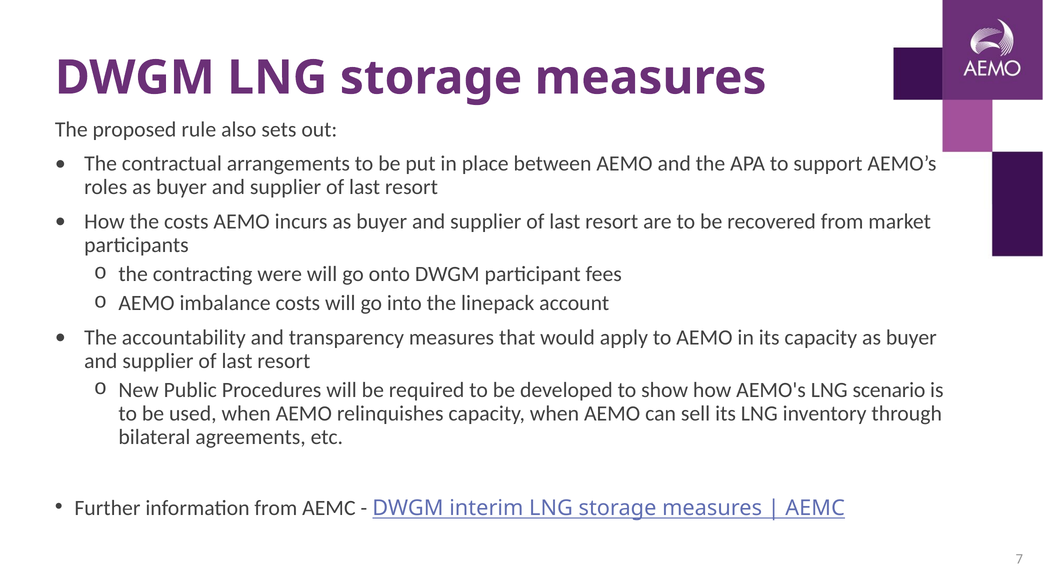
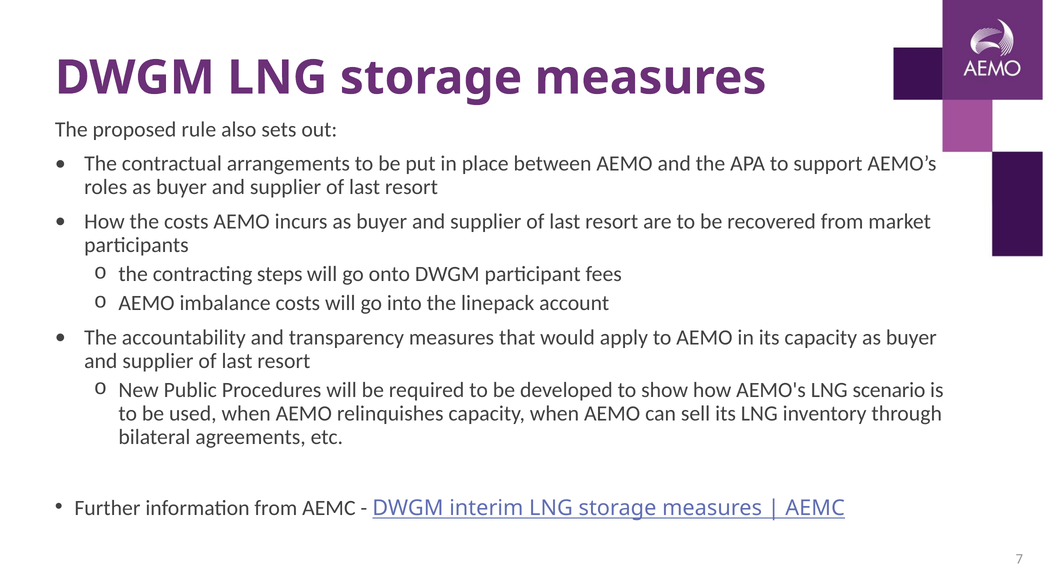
were: were -> steps
